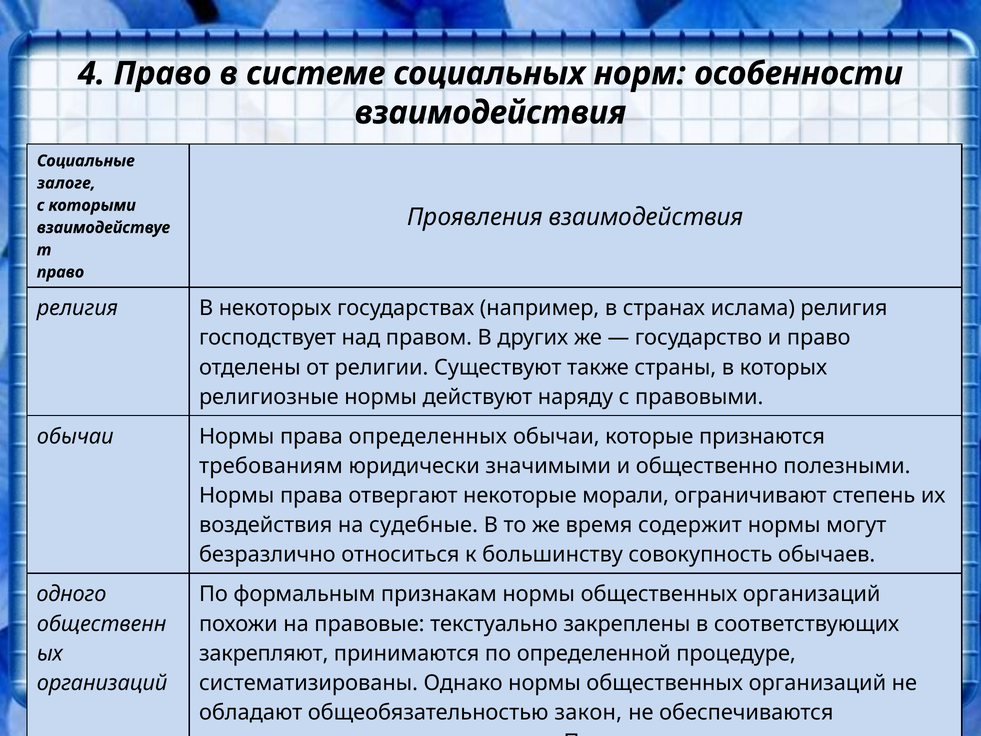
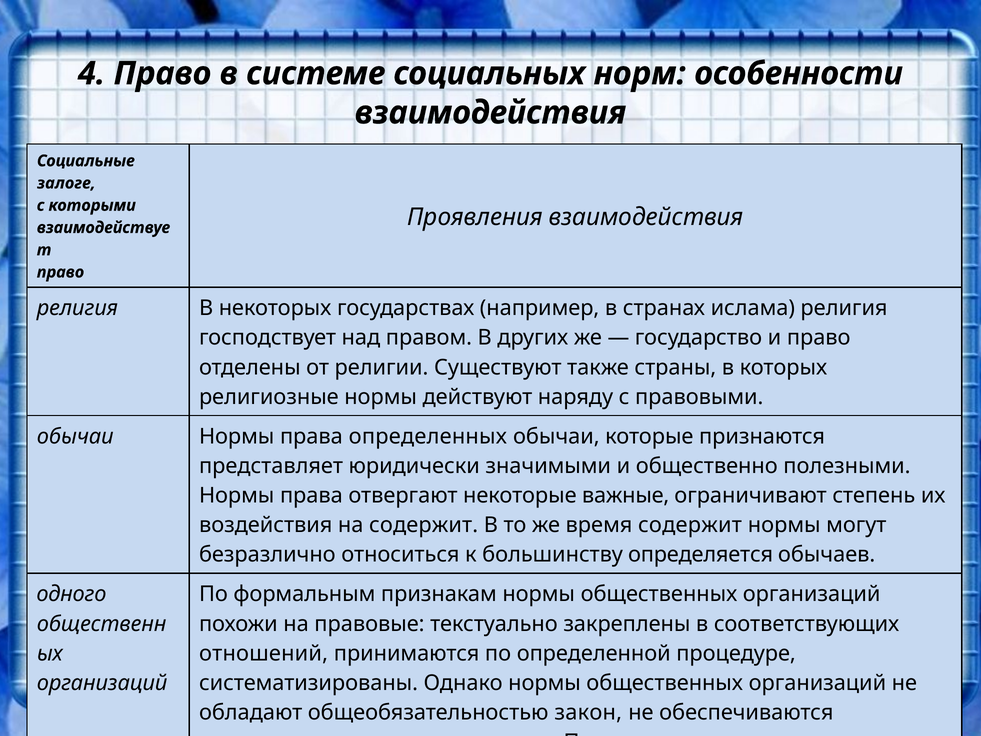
требованиям: требованиям -> представляет
морали: морали -> важные
на судебные: судебные -> содержит
совокупность: совокупность -> определяется
закрепляют: закрепляют -> отношений
